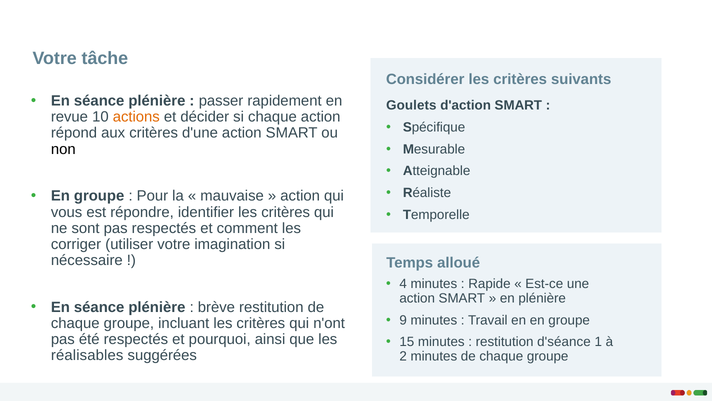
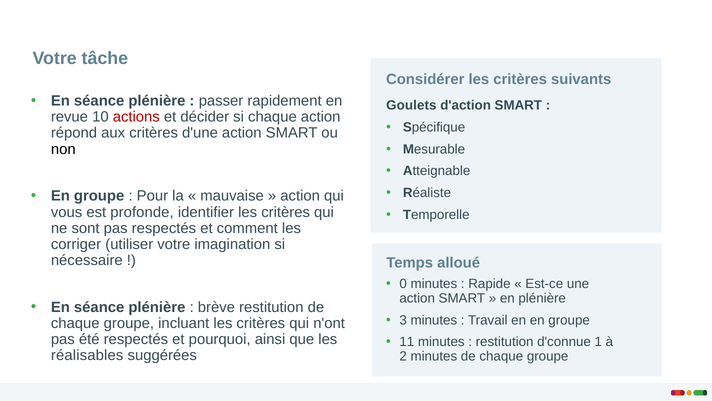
actions colour: orange -> red
répondre: répondre -> profonde
4: 4 -> 0
9: 9 -> 3
15: 15 -> 11
d'séance: d'séance -> d'connue
